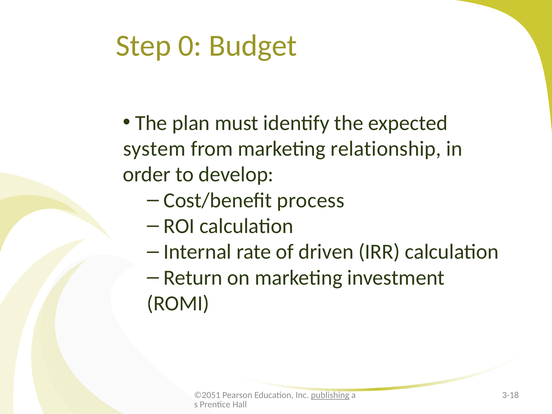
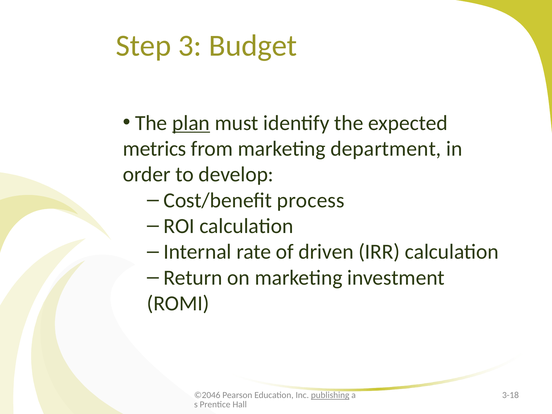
0: 0 -> 3
plan underline: none -> present
system: system -> metrics
relationship: relationship -> department
©2051: ©2051 -> ©2046
